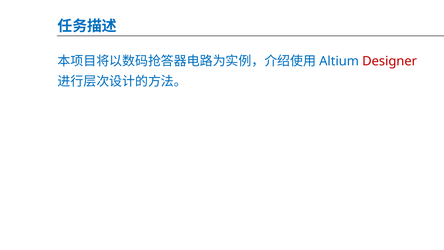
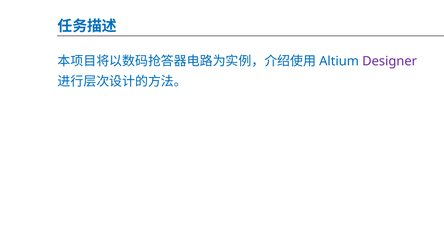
Designer colour: red -> purple
